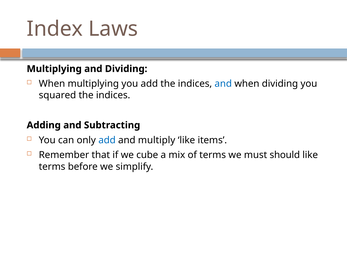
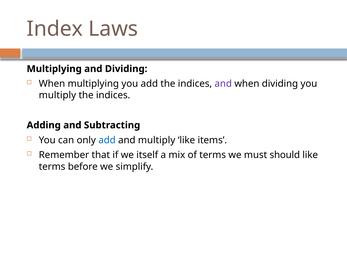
and at (223, 84) colour: blue -> purple
squared at (57, 95): squared -> multiply
cube: cube -> itself
